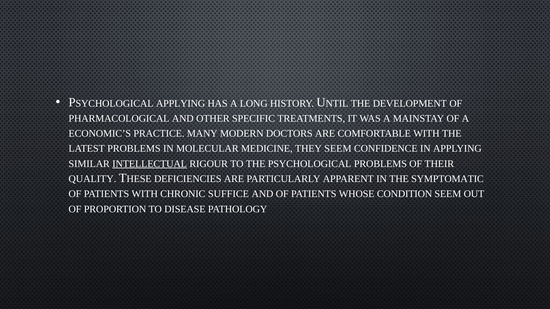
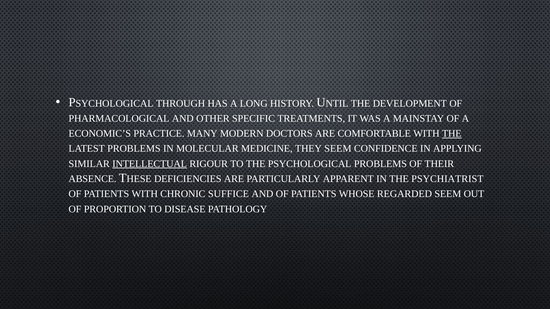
APPLYING at (181, 103): APPLYING -> THROUGH
THE at (452, 134) underline: none -> present
QUALITY: QUALITY -> ABSENCE
SYMPTOMATIC: SYMPTOMATIC -> PSYCHIATRIST
CONDITION: CONDITION -> REGARDED
